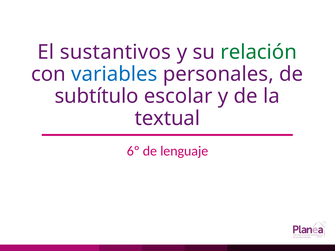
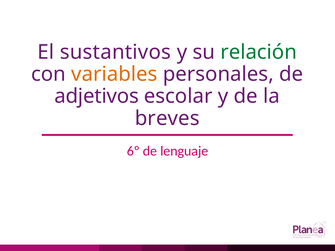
variables colour: blue -> orange
subtítulo: subtítulo -> adjetivos
textual: textual -> breves
